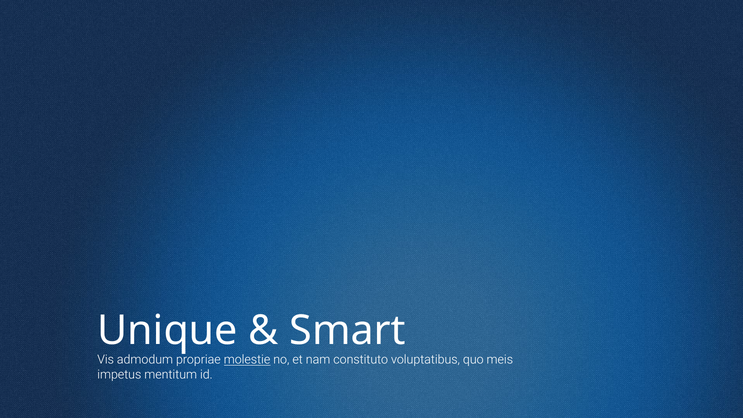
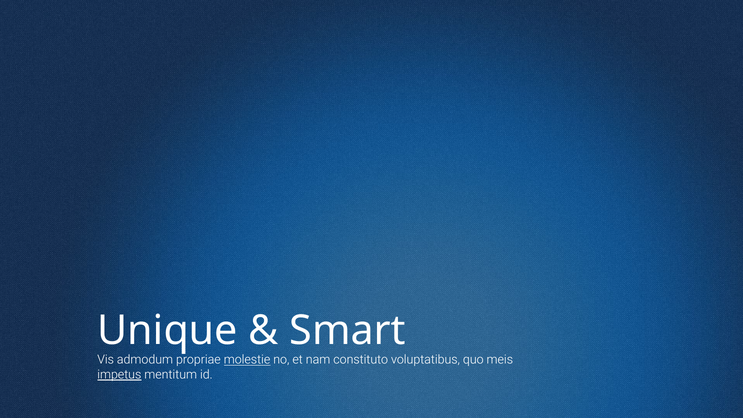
impetus underline: none -> present
